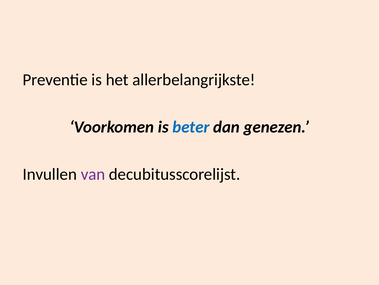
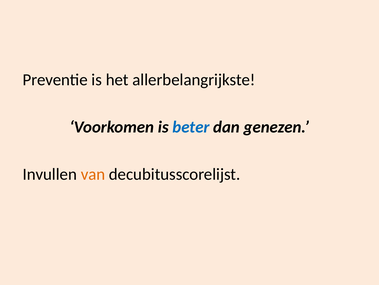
van colour: purple -> orange
